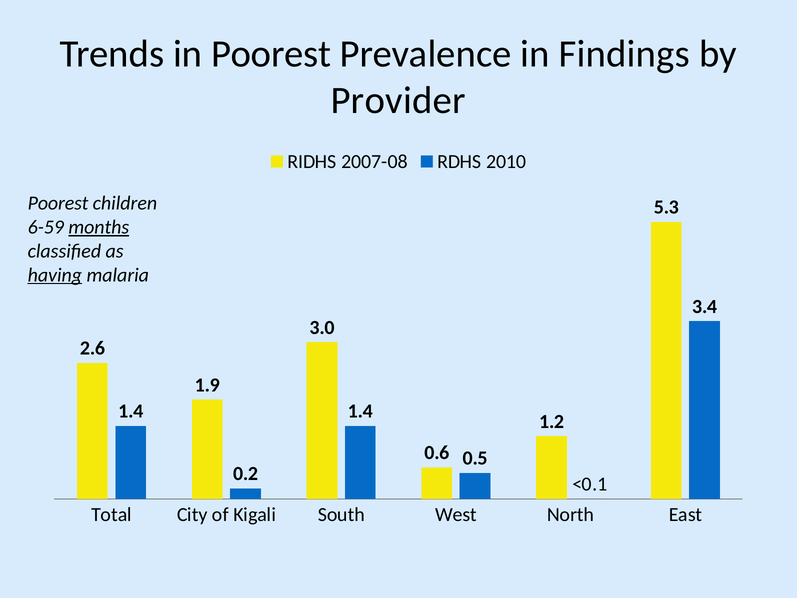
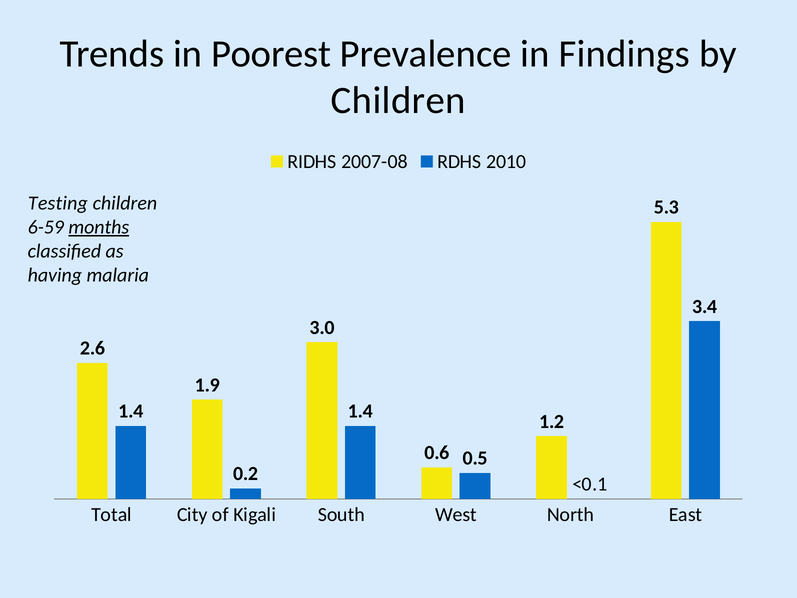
Provider at (398, 100): Provider -> Children
Poorest at (58, 203): Poorest -> Testing
having underline: present -> none
